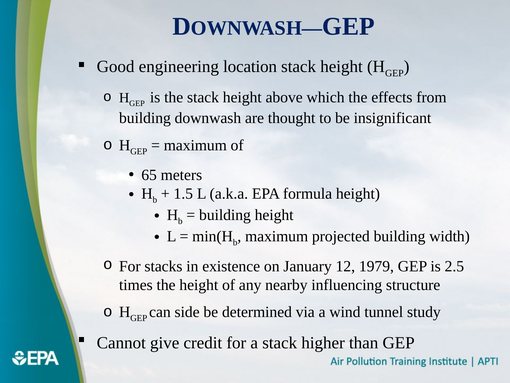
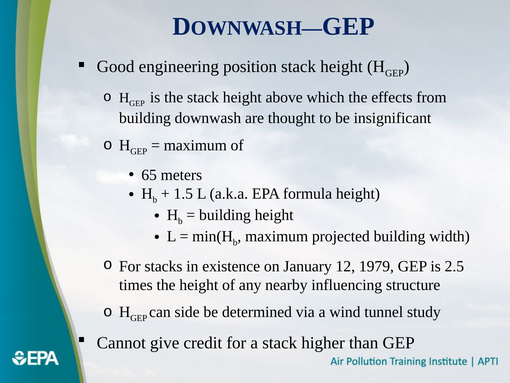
location: location -> position
